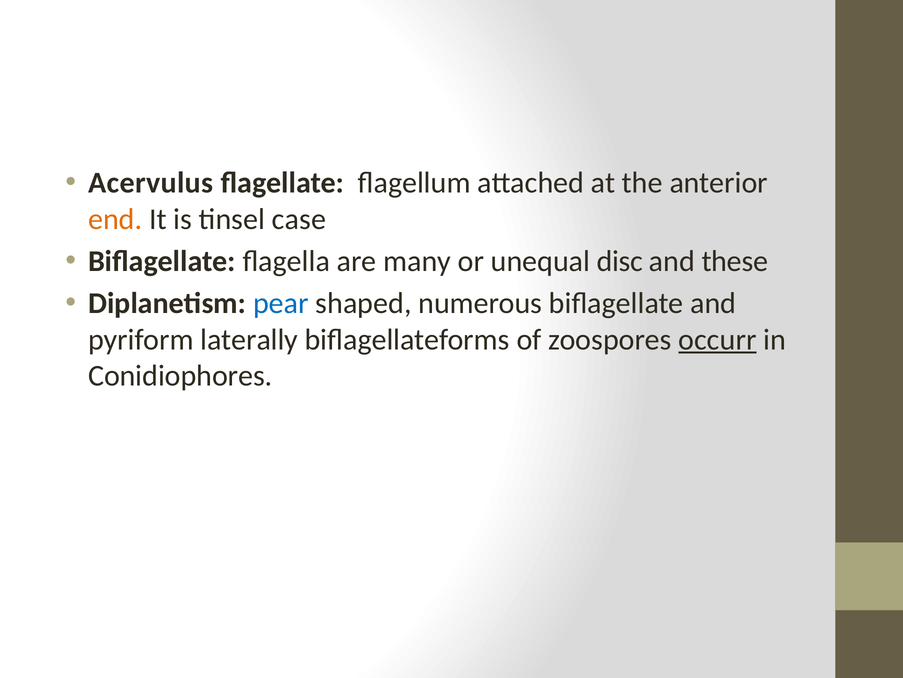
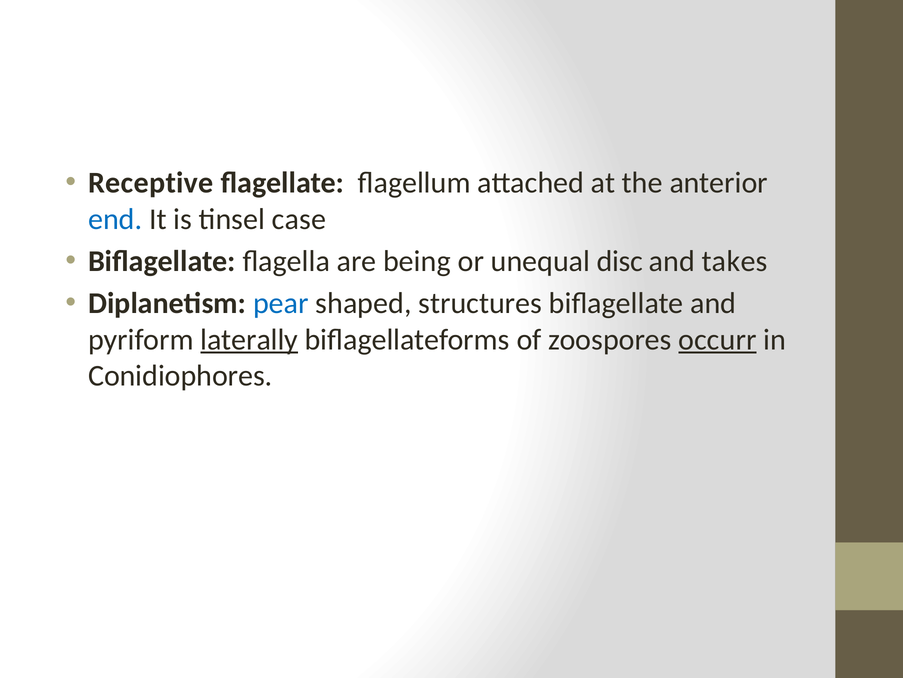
Acervulus: Acervulus -> Receptive
end colour: orange -> blue
many: many -> being
these: these -> takes
numerous: numerous -> structures
laterally underline: none -> present
